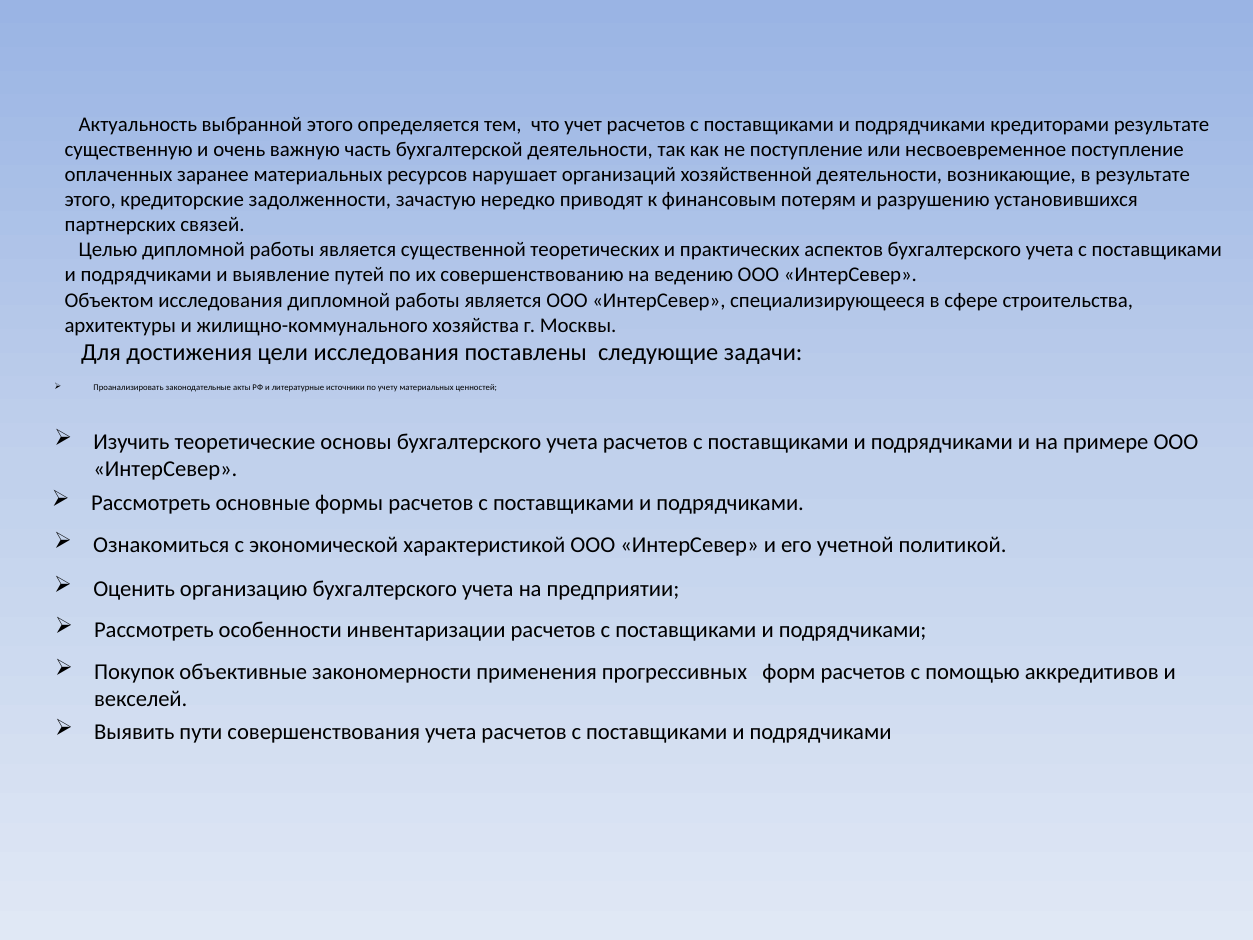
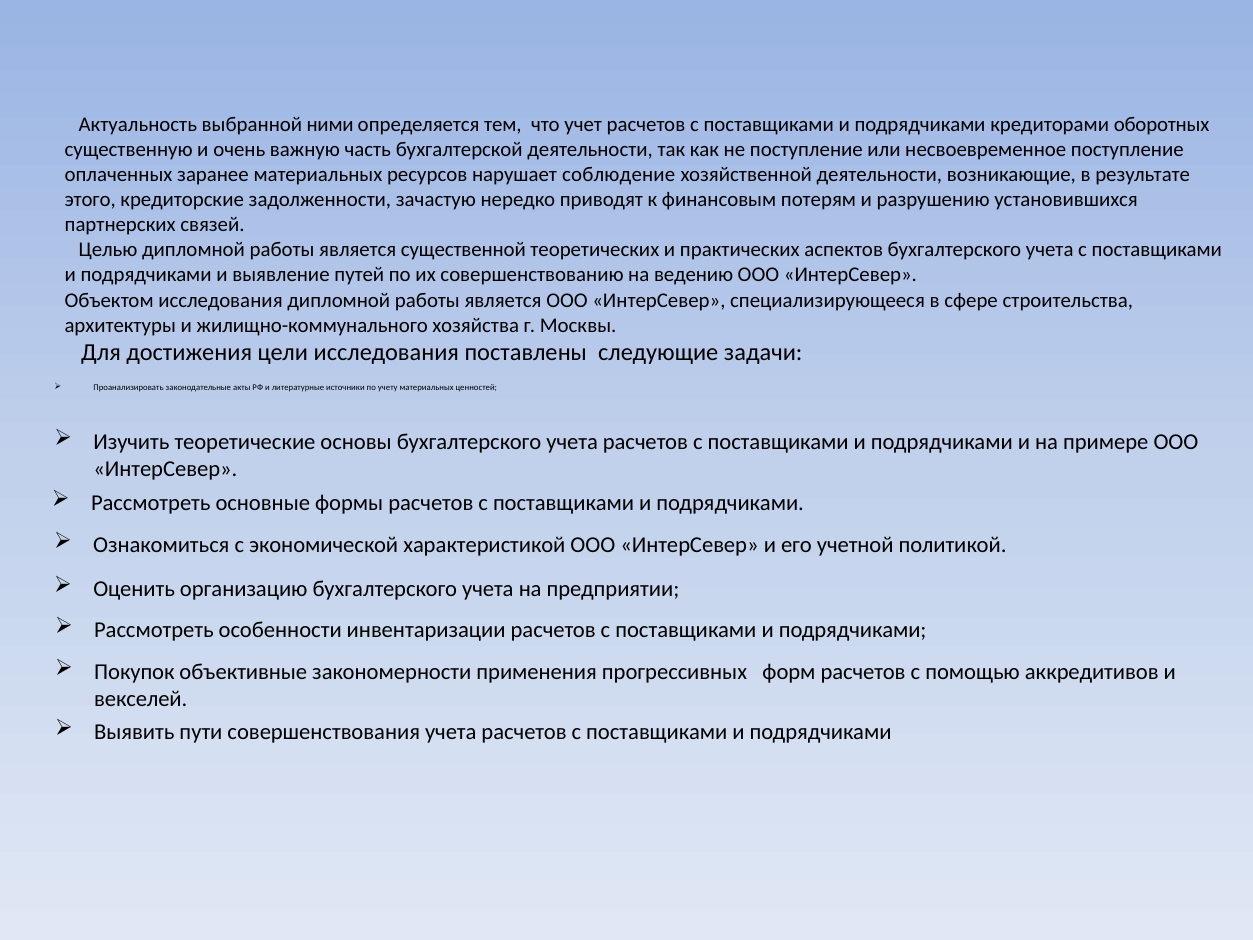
выбранной этого: этого -> ними
кредиторами результате: результате -> оборотных
организаций: организаций -> соблюдение
